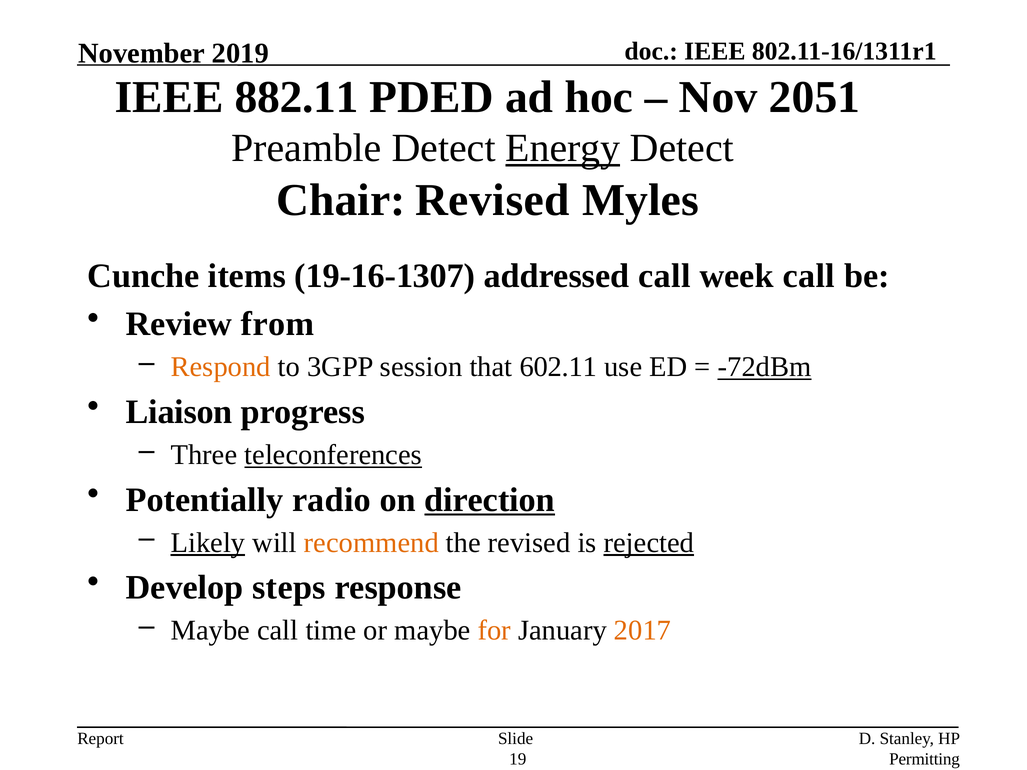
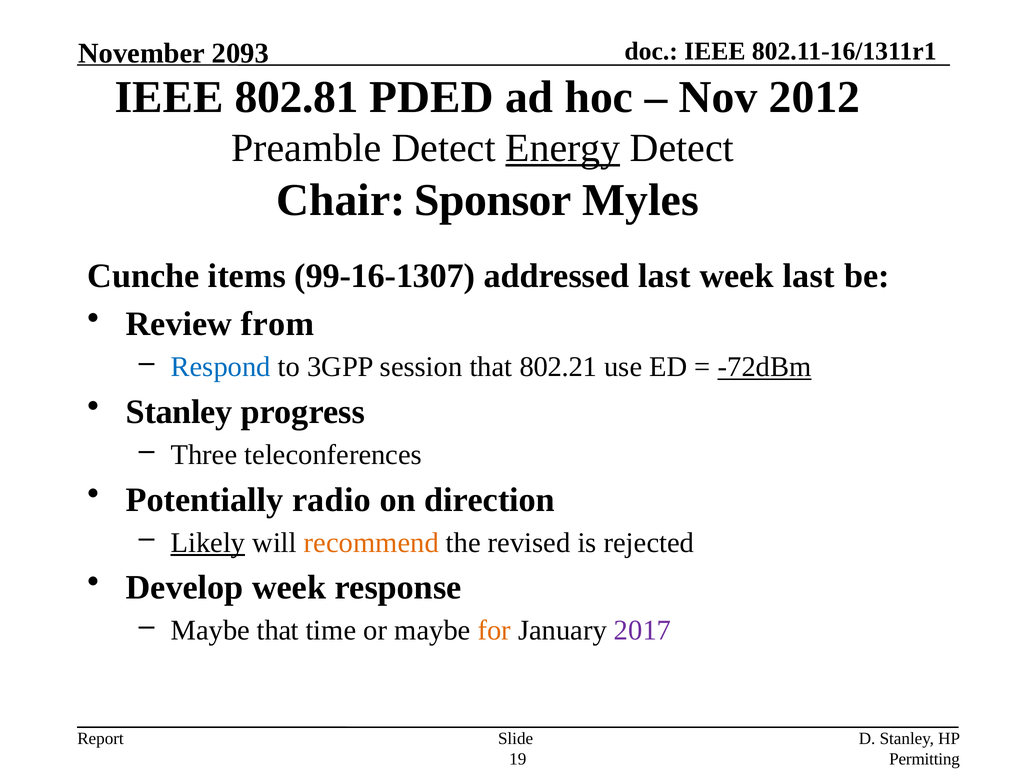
2019: 2019 -> 2093
882.11: 882.11 -> 802.81
2051: 2051 -> 2012
Chair Revised: Revised -> Sponsor
19-16-1307: 19-16-1307 -> 99-16-1307
addressed call: call -> last
week call: call -> last
Respond colour: orange -> blue
602.11: 602.11 -> 802.21
Liaison at (179, 412): Liaison -> Stanley
teleconferences underline: present -> none
direction underline: present -> none
rejected underline: present -> none
Develop steps: steps -> week
Maybe call: call -> that
2017 colour: orange -> purple
